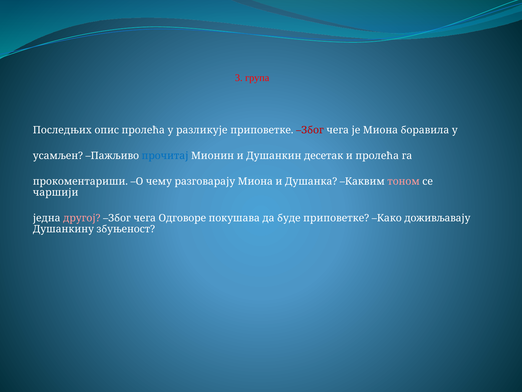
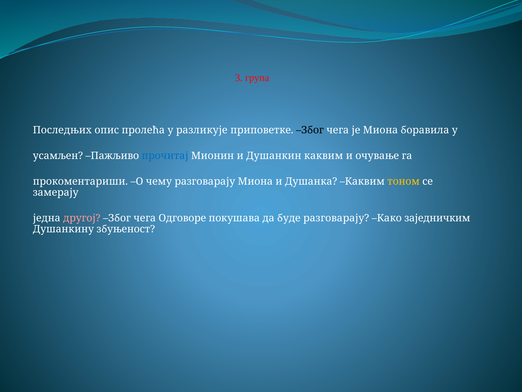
Због at (310, 130) colour: red -> black
Душанкин десетак: десетак -> каквим
и пролећа: пролећа -> очување
тоном colour: pink -> yellow
чаршији: чаршији -> замерају
буде приповетке: приповетке -> разговарају
доживљавају: доживљавају -> заједничким
